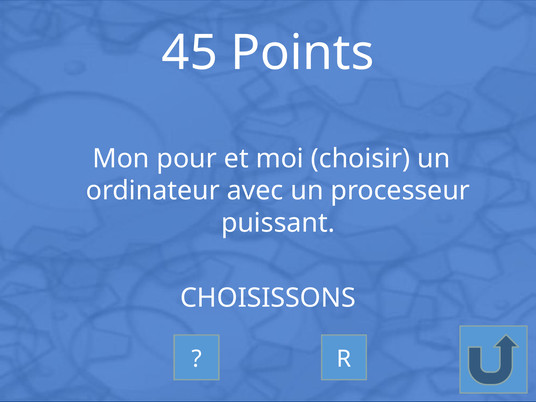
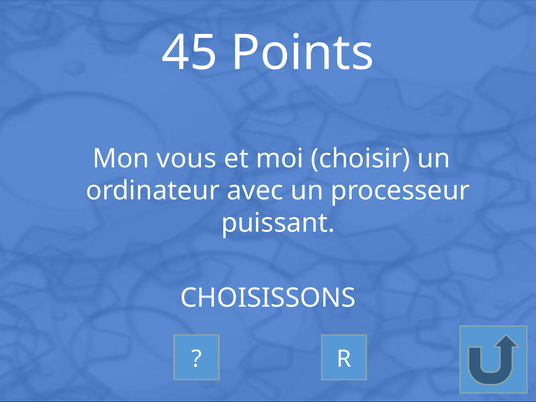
pour: pour -> vous
